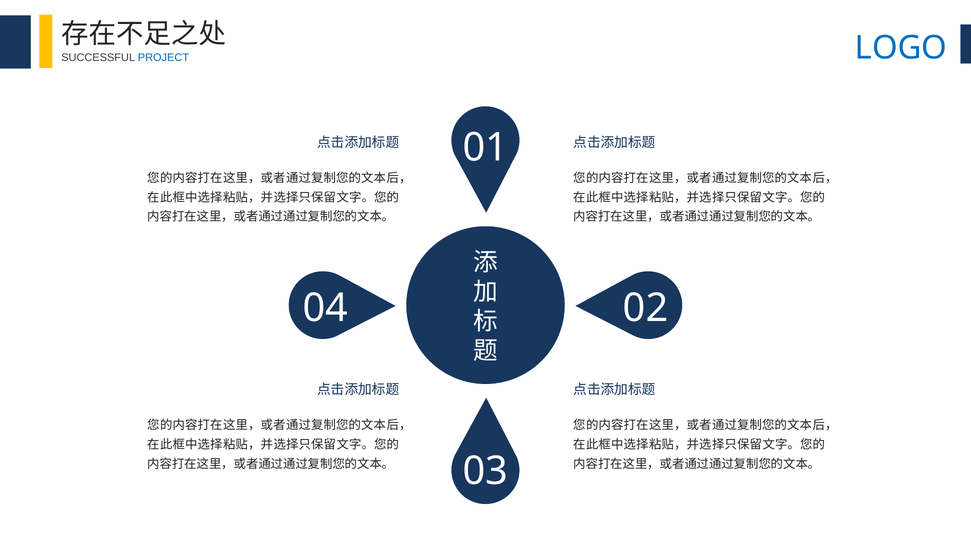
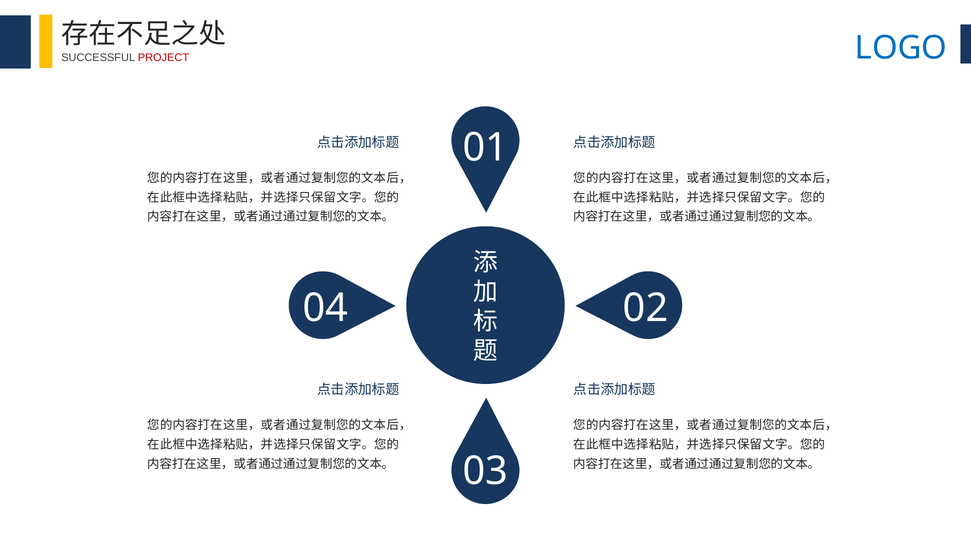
PROJECT colour: blue -> red
